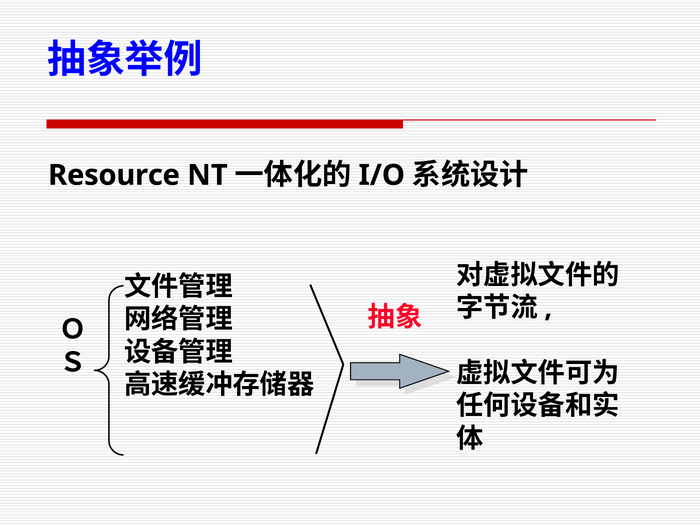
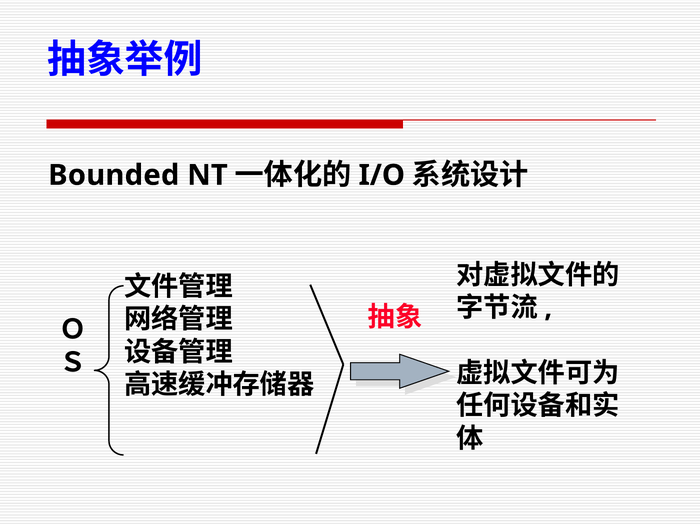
Resource: Resource -> Bounded
